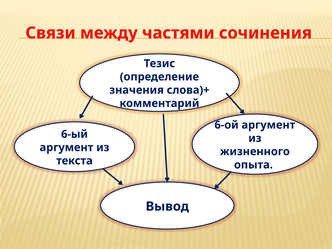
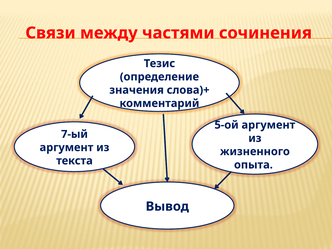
6-ой: 6-ой -> 5-ой
6-ый: 6-ый -> 7-ый
